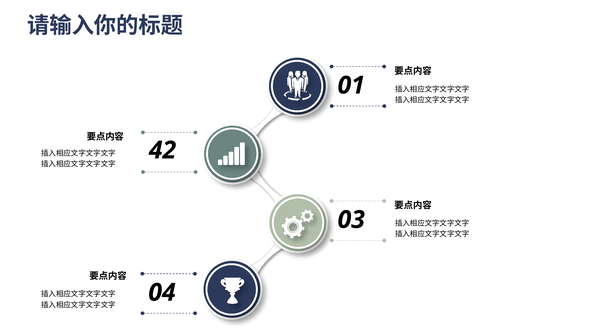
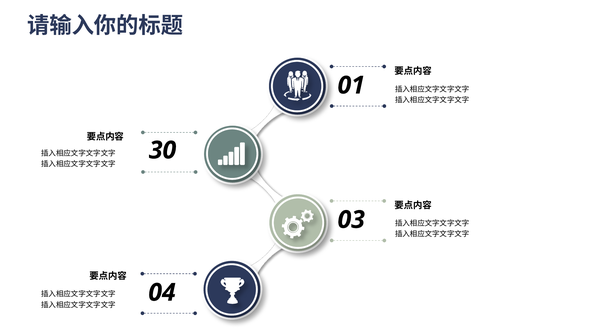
42: 42 -> 30
